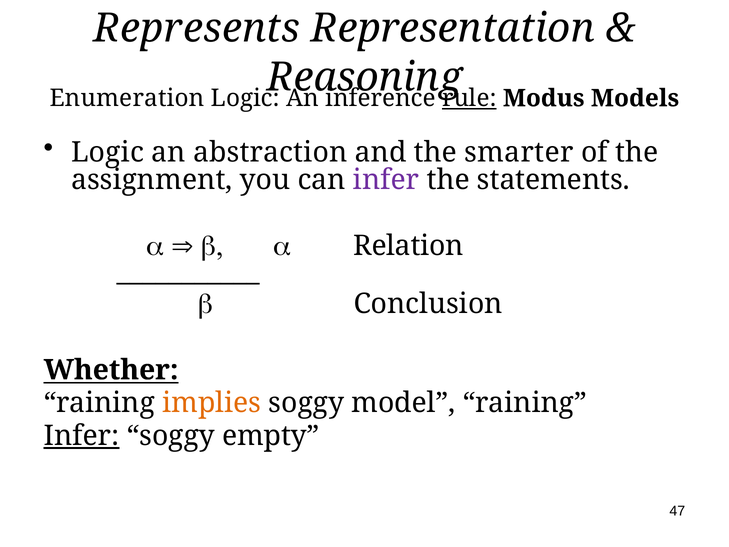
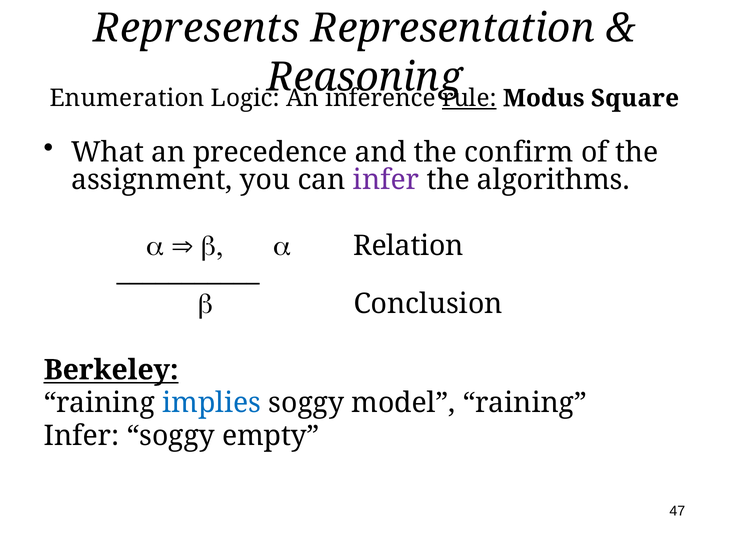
Models: Models -> Square
Logic at (108, 152): Logic -> What
abstraction: abstraction -> precedence
smarter: smarter -> confirm
statements: statements -> algorithms
Whether: Whether -> Berkeley
implies colour: orange -> blue
Infer at (82, 436) underline: present -> none
